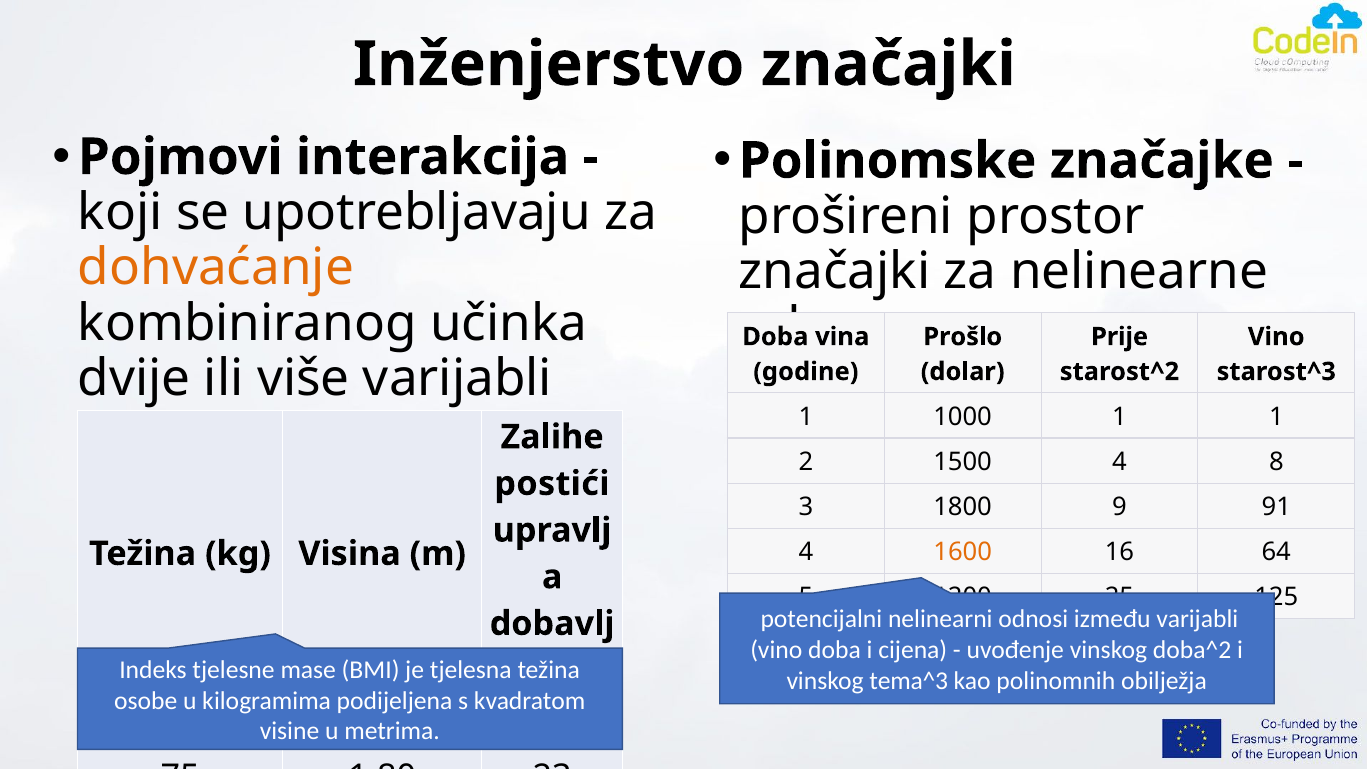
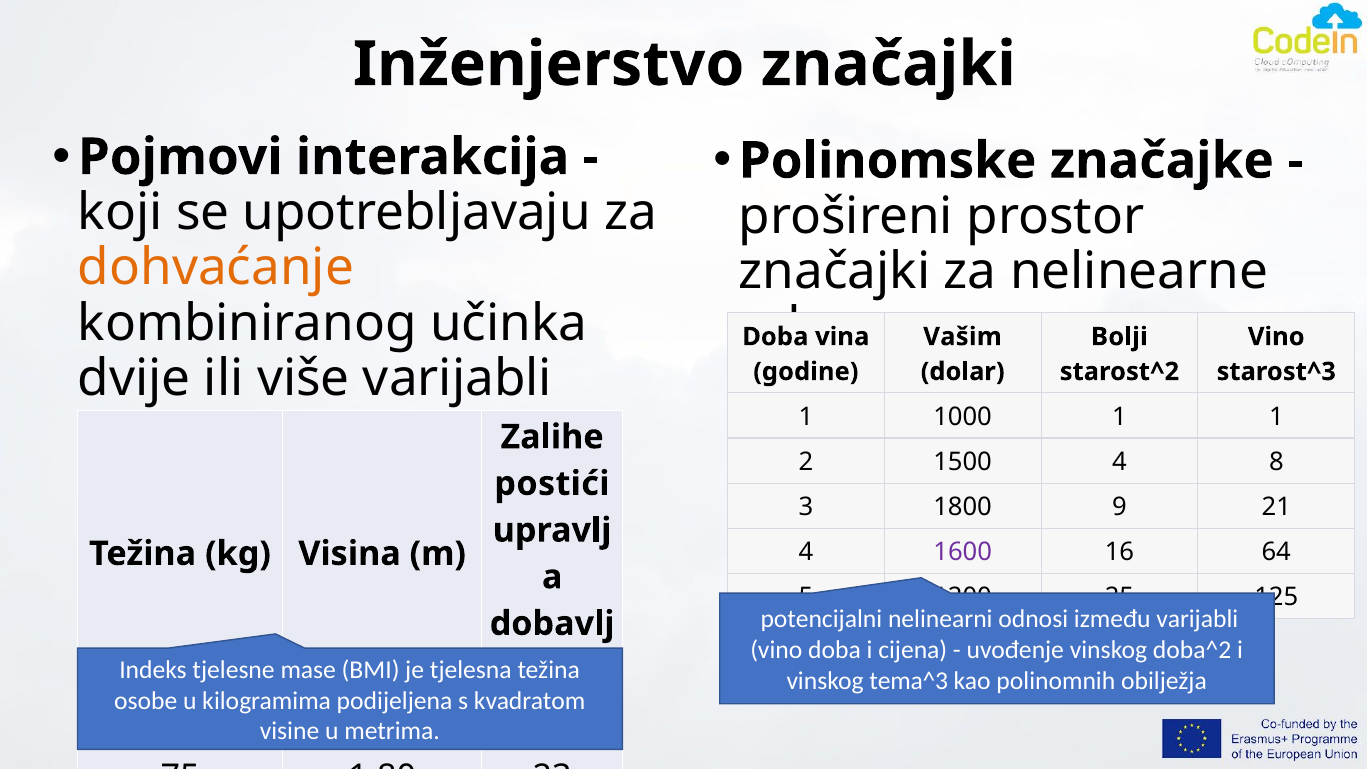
Prošlo: Prošlo -> Vašim
Prije: Prije -> Bolji
91: 91 -> 21
1600 colour: orange -> purple
